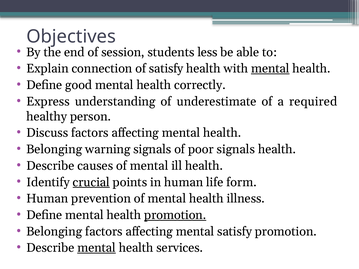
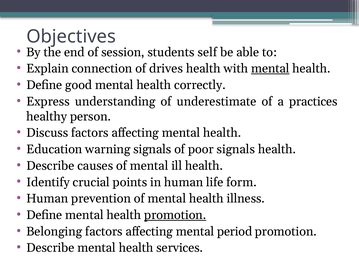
less: less -> self
of satisfy: satisfy -> drives
required: required -> practices
Belonging at (54, 149): Belonging -> Education
crucial underline: present -> none
mental satisfy: satisfy -> period
mental at (97, 248) underline: present -> none
